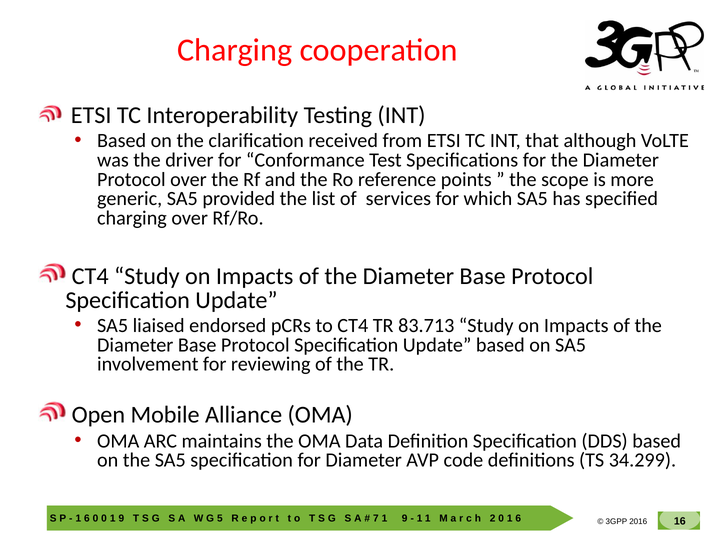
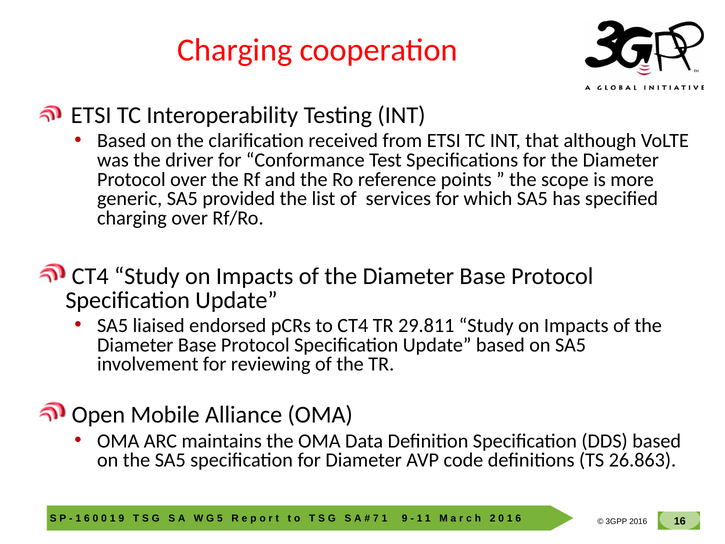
83.713: 83.713 -> 29.811
34.299: 34.299 -> 26.863
